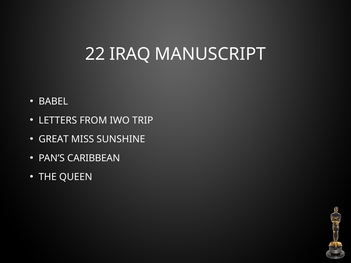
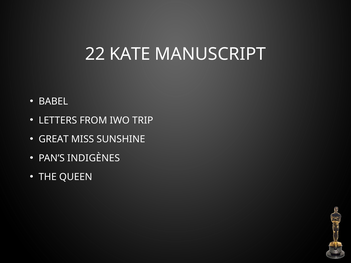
IRAQ: IRAQ -> KATE
CARIBBEAN: CARIBBEAN -> INDIGÈNES
